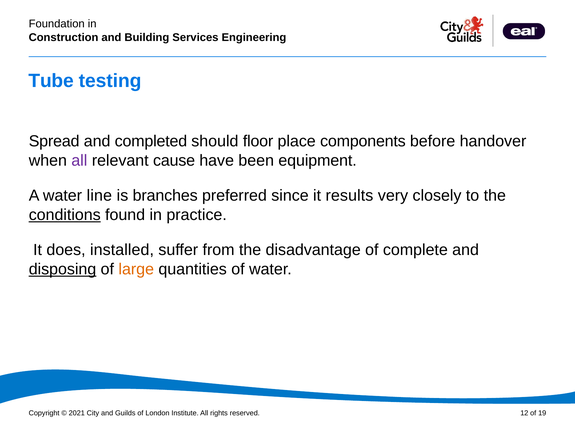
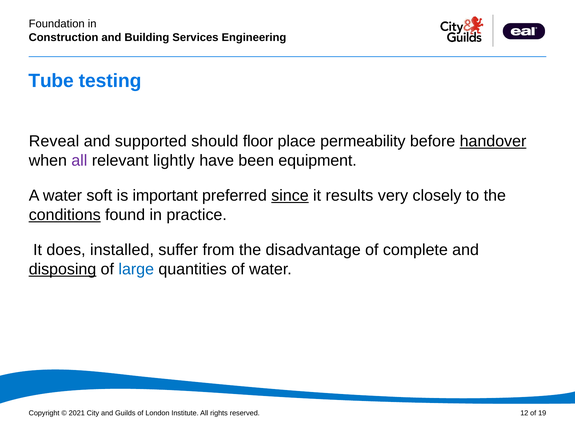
Spread: Spread -> Reveal
completed: completed -> supported
components: components -> permeability
handover underline: none -> present
cause: cause -> lightly
line: line -> soft
branches: branches -> important
since underline: none -> present
large colour: orange -> blue
